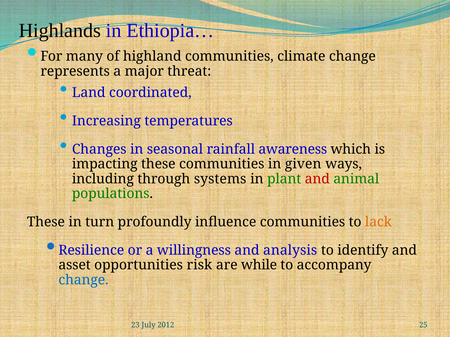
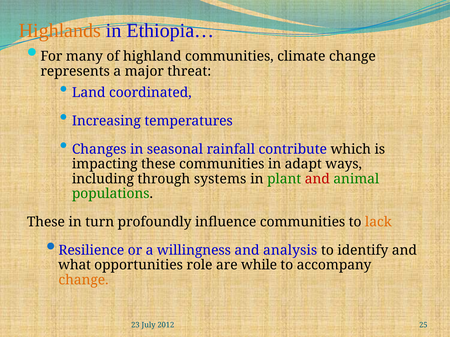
Highlands colour: black -> orange
awareness: awareness -> contribute
given: given -> adapt
asset: asset -> what
risk: risk -> role
change at (84, 280) colour: blue -> orange
